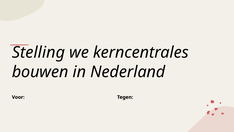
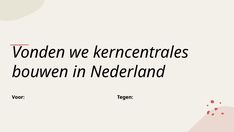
Stelling: Stelling -> Vonden
